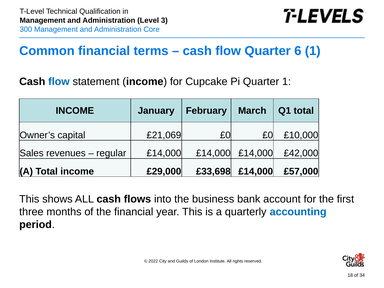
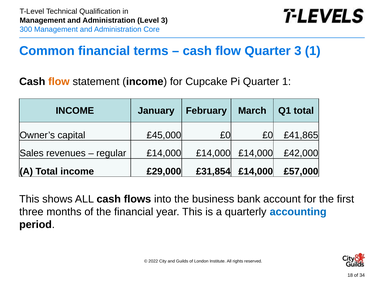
Quarter 6: 6 -> 3
flow at (59, 82) colour: blue -> orange
£21,069: £21,069 -> £45,000
£10,000: £10,000 -> £41,865
£33,698: £33,698 -> £31,854
